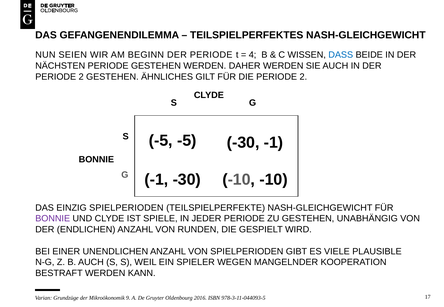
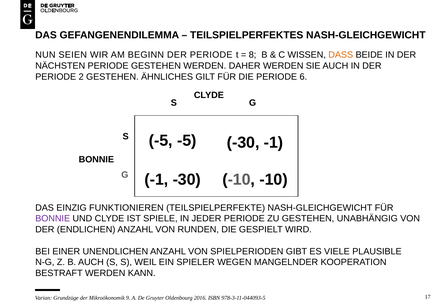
4: 4 -> 8
DASS colour: blue -> orange
DIE PERIODE 2: 2 -> 6
EINZIG SPIELPERIODEN: SPIELPERIODEN -> FUNKTIONIEREN
